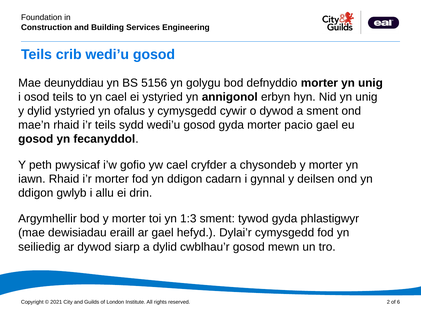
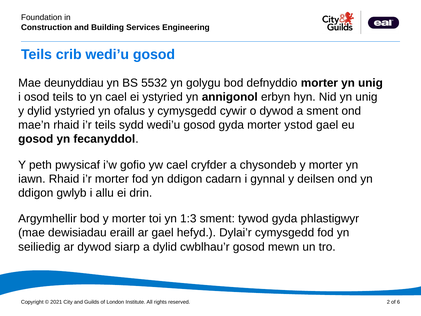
5156: 5156 -> 5532
pacio: pacio -> ystod
